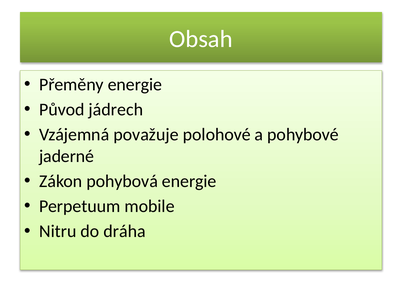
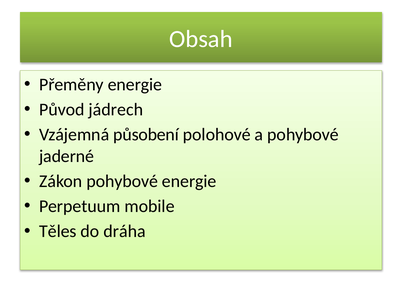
považuje: považuje -> působení
Zákon pohybová: pohybová -> pohybové
Nitru: Nitru -> Těles
